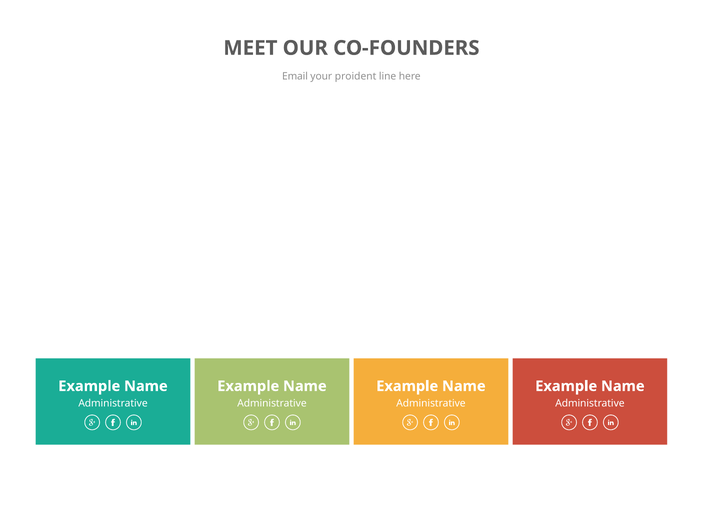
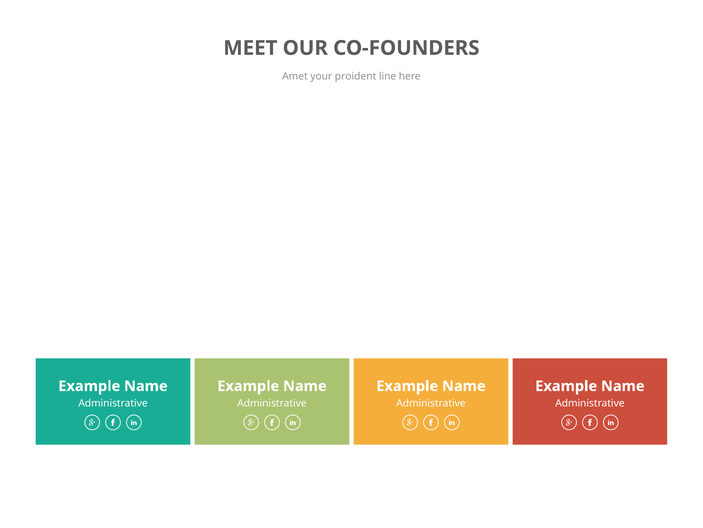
Email: Email -> Amet
